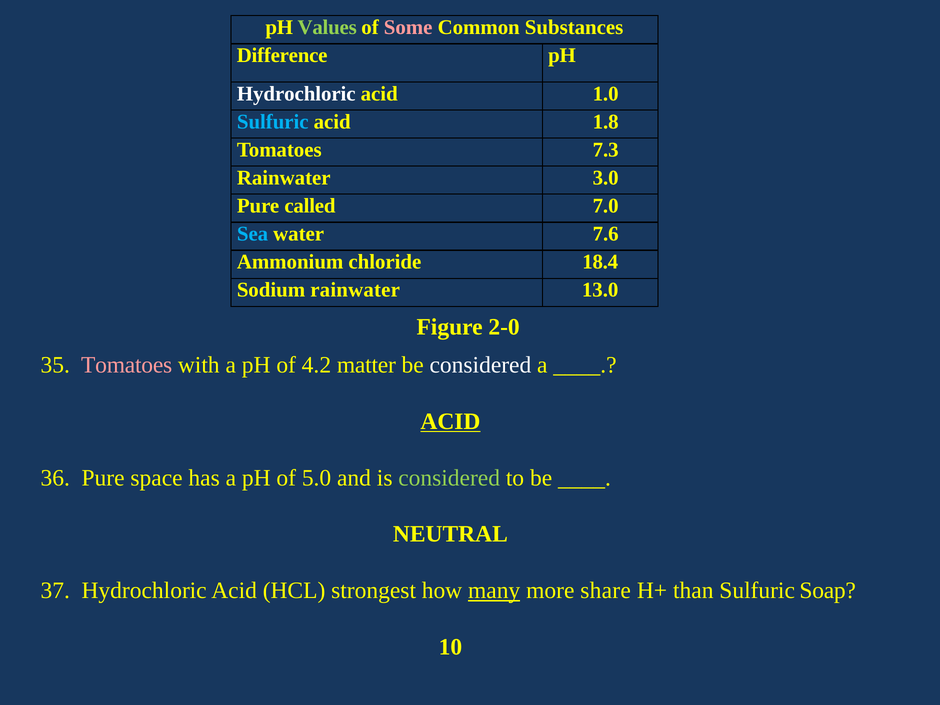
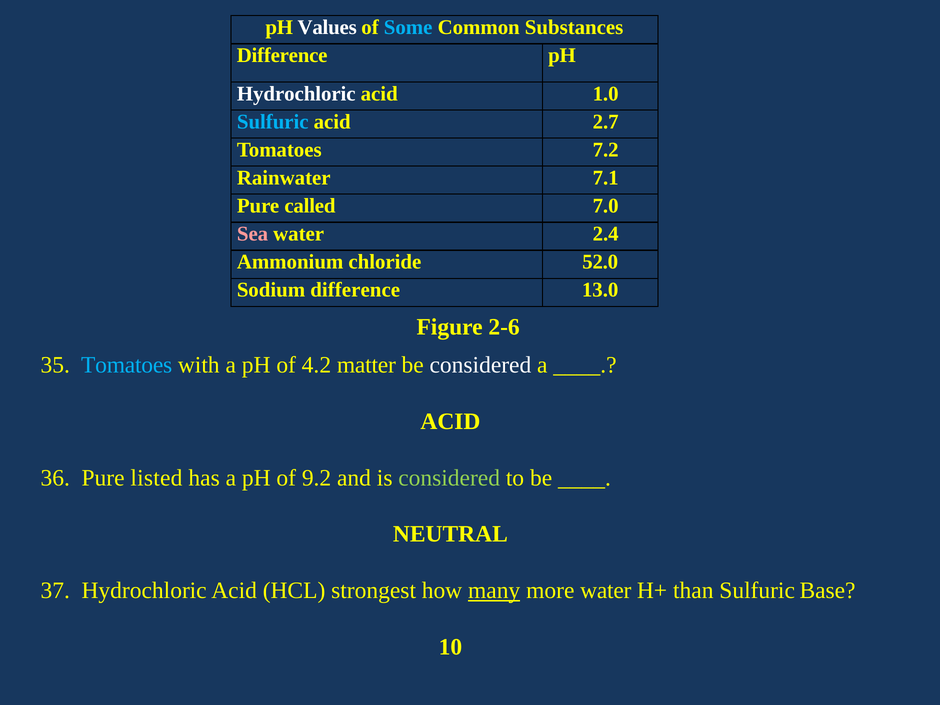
Values colour: light green -> white
Some colour: pink -> light blue
1.8: 1.8 -> 2.7
7.3: 7.3 -> 7.2
3.0: 3.0 -> 7.1
Sea colour: light blue -> pink
7.6: 7.6 -> 2.4
18.4: 18.4 -> 52.0
Sodium rainwater: rainwater -> difference
2-0: 2-0 -> 2-6
Tomatoes at (127, 365) colour: pink -> light blue
ACID at (450, 421) underline: present -> none
space: space -> listed
5.0: 5.0 -> 9.2
more share: share -> water
Soap: Soap -> Base
